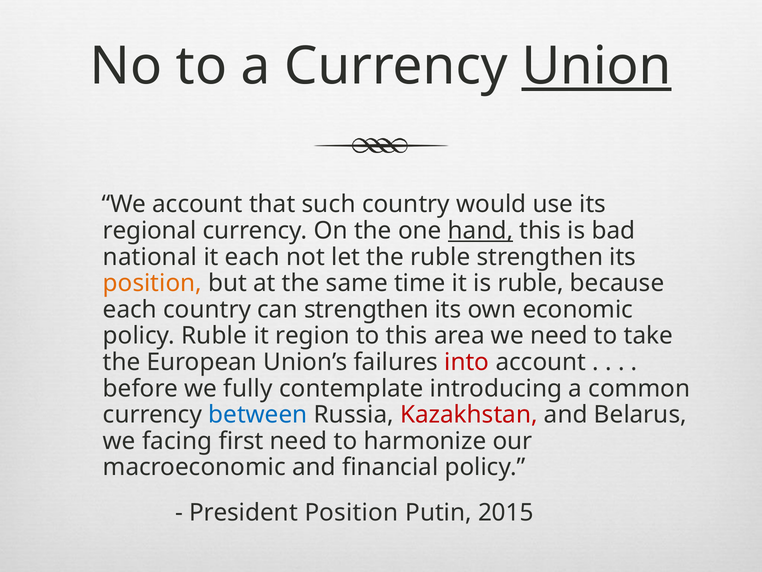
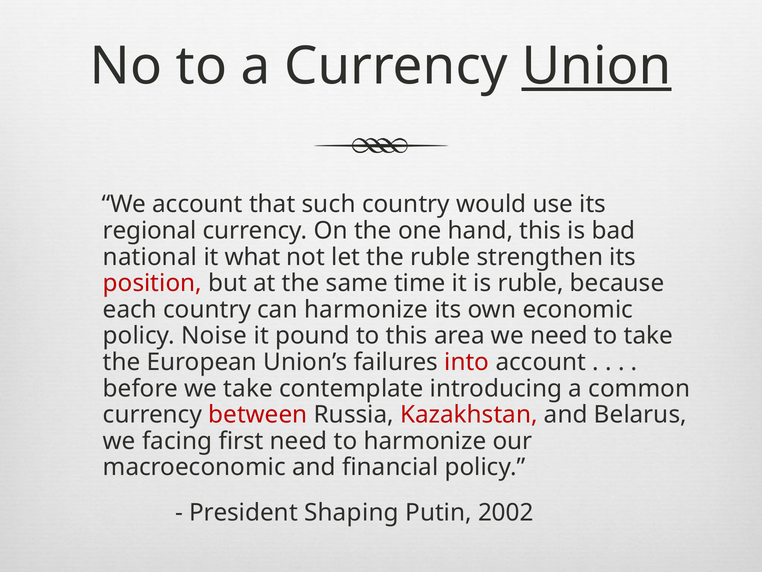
hand underline: present -> none
it each: each -> what
position at (152, 283) colour: orange -> red
can strengthen: strengthen -> harmonize
policy Ruble: Ruble -> Noise
region: region -> pound
we fully: fully -> take
between colour: blue -> red
President Position: Position -> Shaping
2015: 2015 -> 2002
